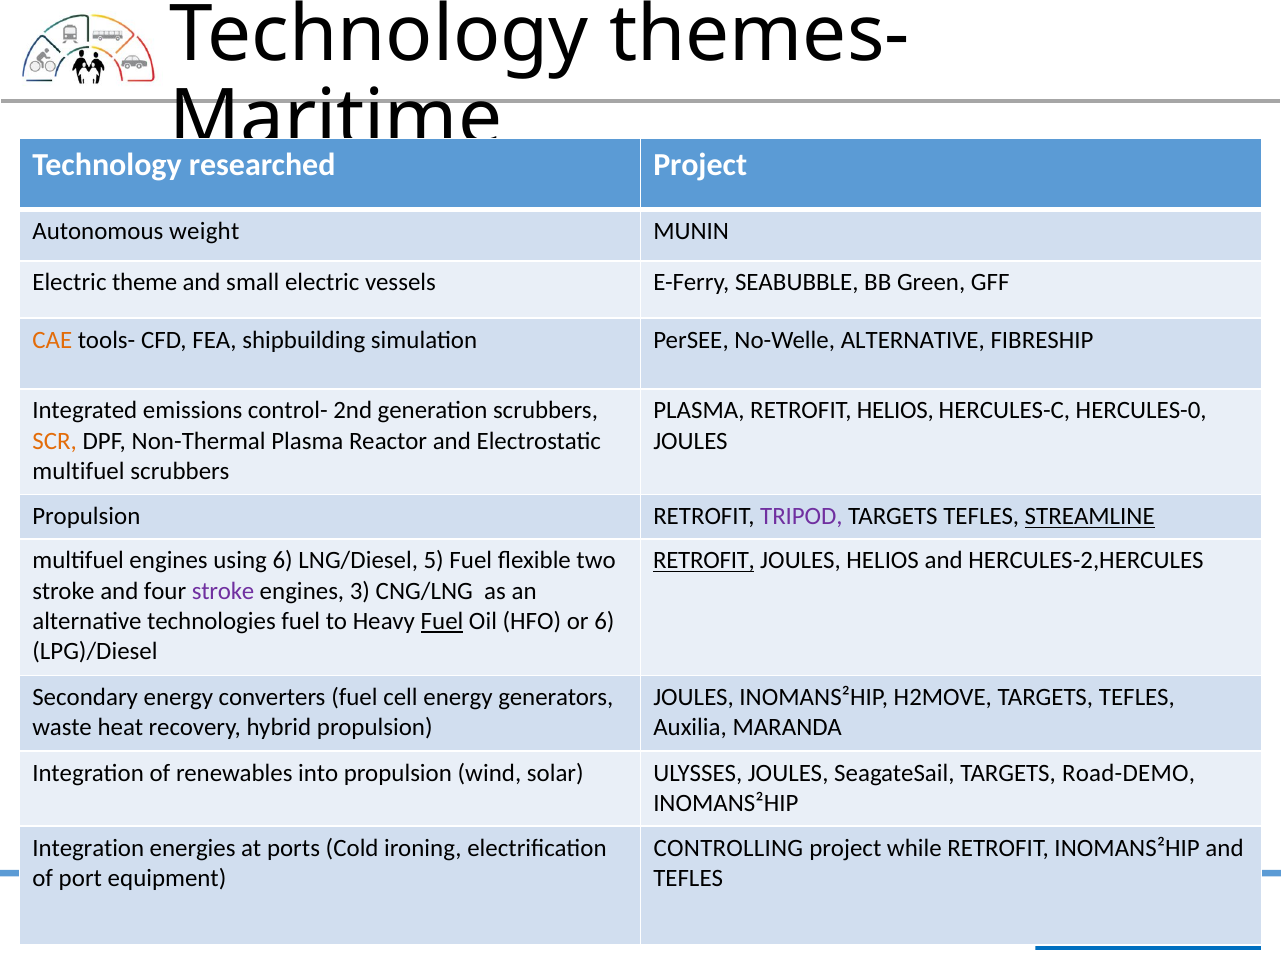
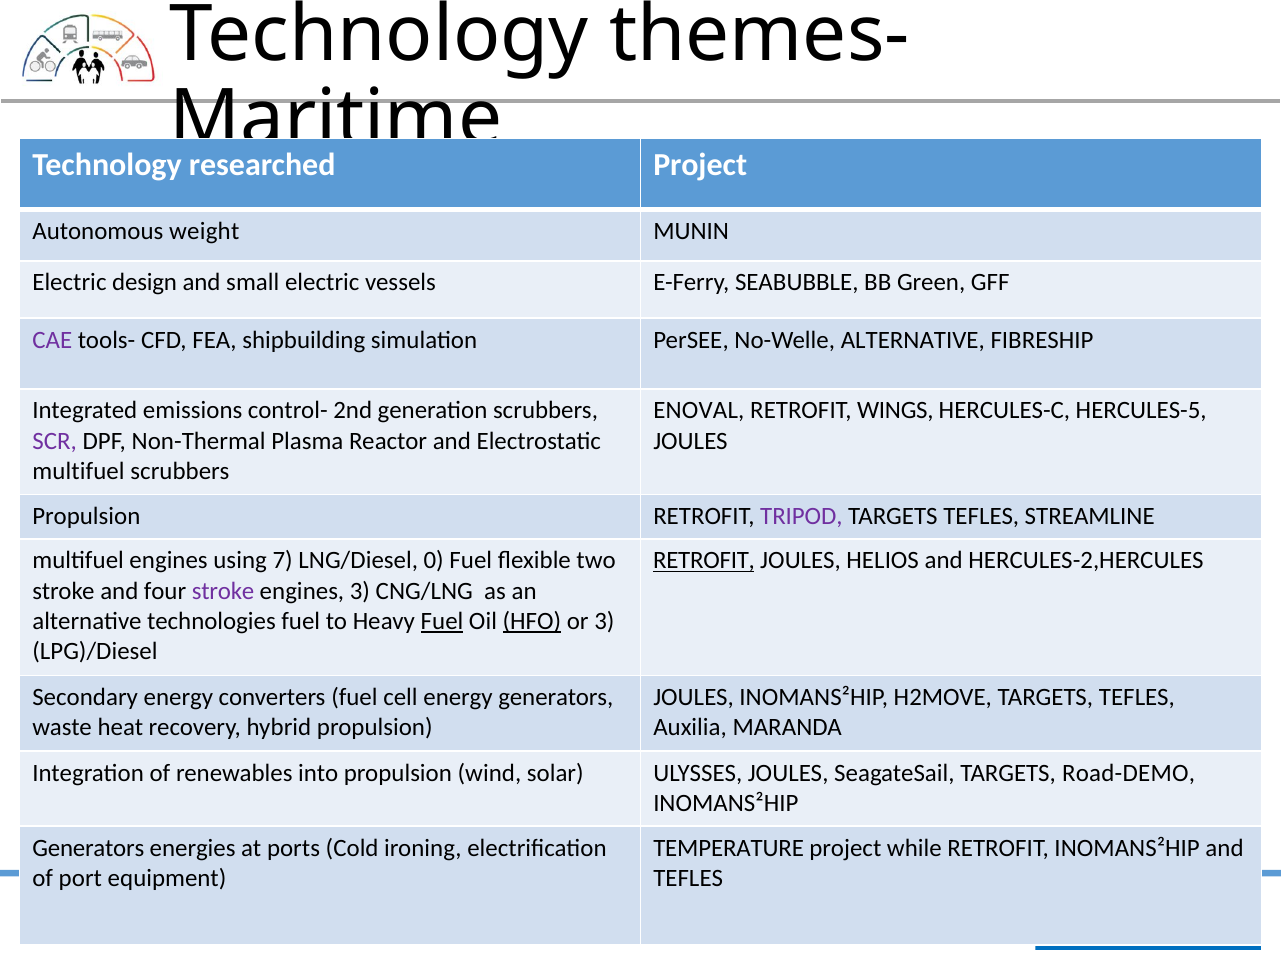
theme: theme -> design
CAE colour: orange -> purple
PLASMA at (699, 411): PLASMA -> ENOVAL
RETROFIT HELIOS: HELIOS -> WINGS
HERCULES-0: HERCULES-0 -> HERCULES-5
SCR colour: orange -> purple
STREAMLINE underline: present -> none
using 6: 6 -> 7
5: 5 -> 0
HFO underline: none -> present
or 6: 6 -> 3
Integration at (88, 848): Integration -> Generators
CONTROLLING: CONTROLLING -> TEMPERATURE
